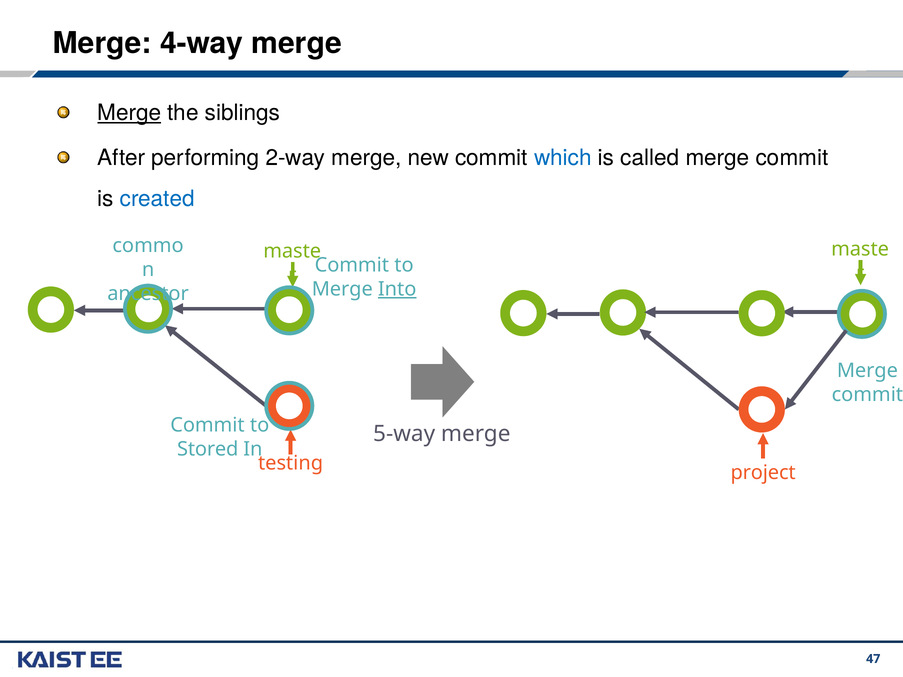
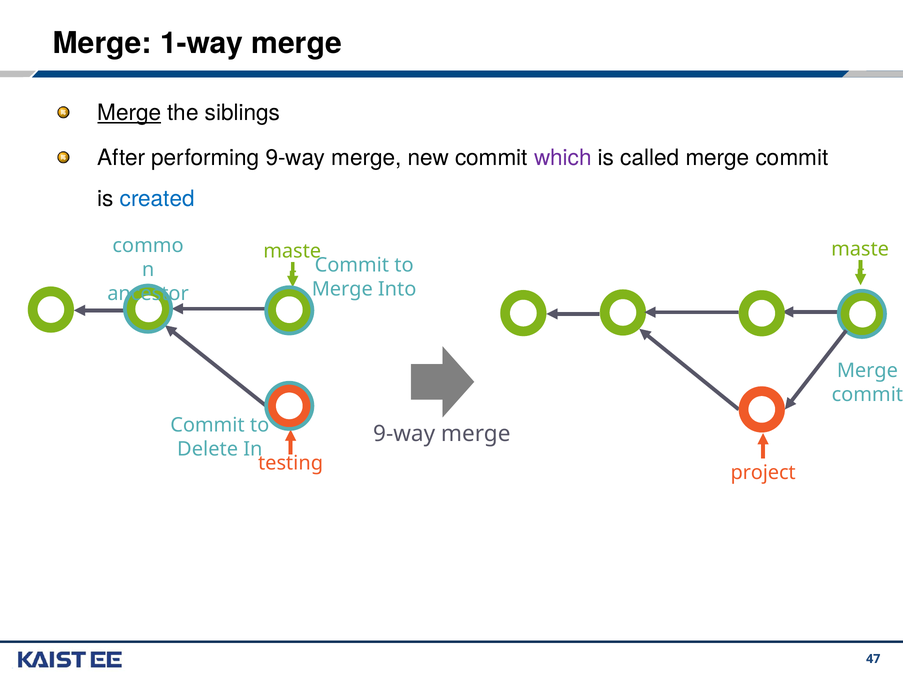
4-way: 4-way -> 1-way
performing 2-way: 2-way -> 9-way
which colour: blue -> purple
Into underline: present -> none
5-way at (404, 434): 5-way -> 9-way
Stored: Stored -> Delete
